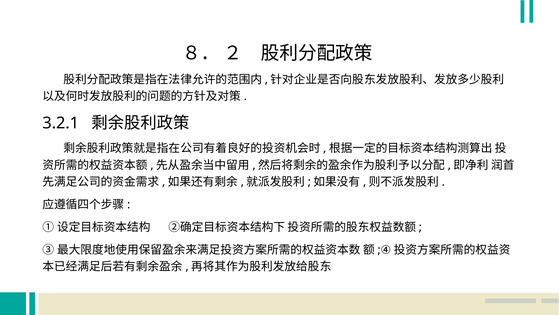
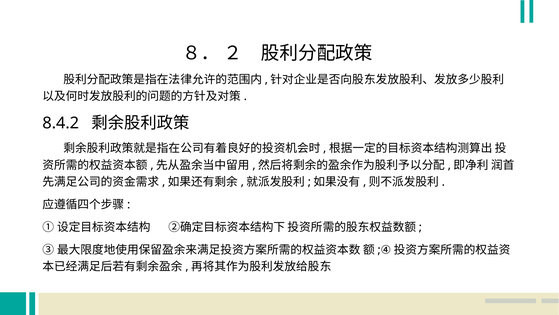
3.2.1: 3.2.1 -> 8.4.2
